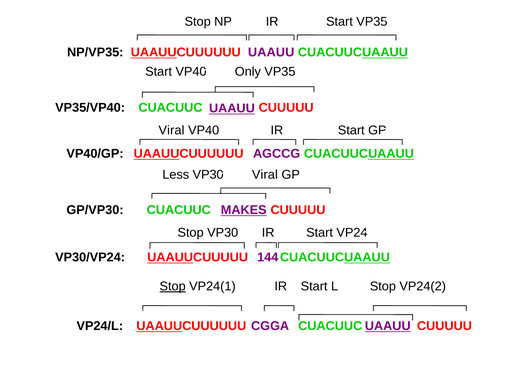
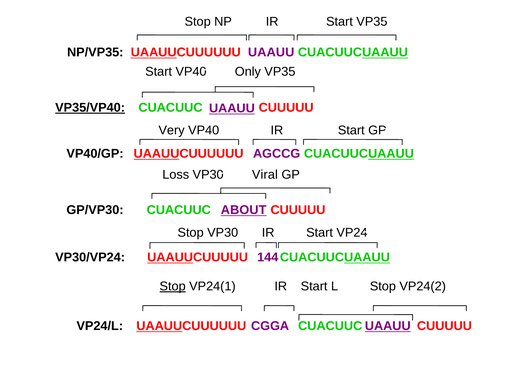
VP35/VP40 underline: none -> present
Viral at (172, 130): Viral -> Very
Less: Less -> Loss
MAKES: MAKES -> ABOUT
